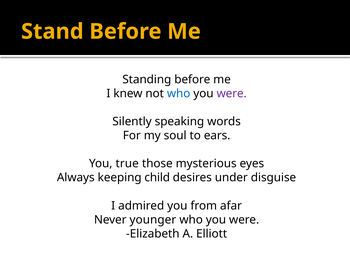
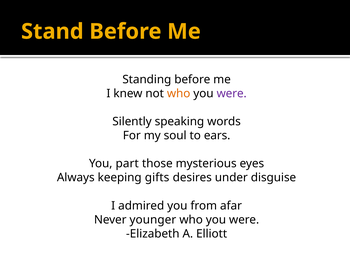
who at (179, 93) colour: blue -> orange
true: true -> part
child: child -> gifts
